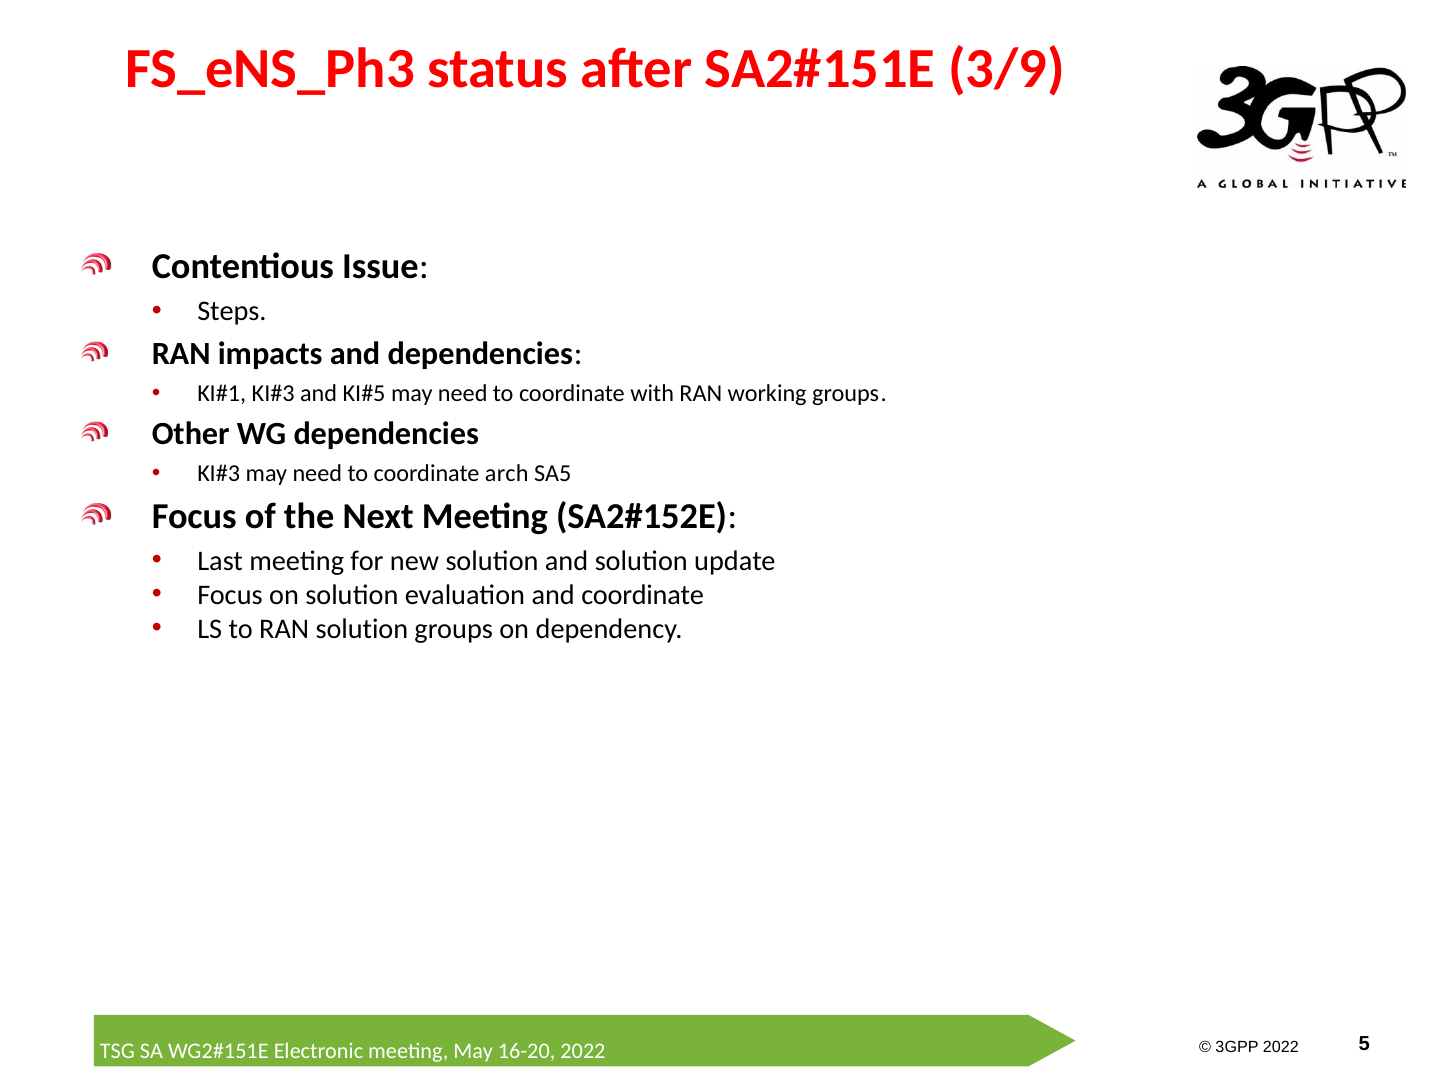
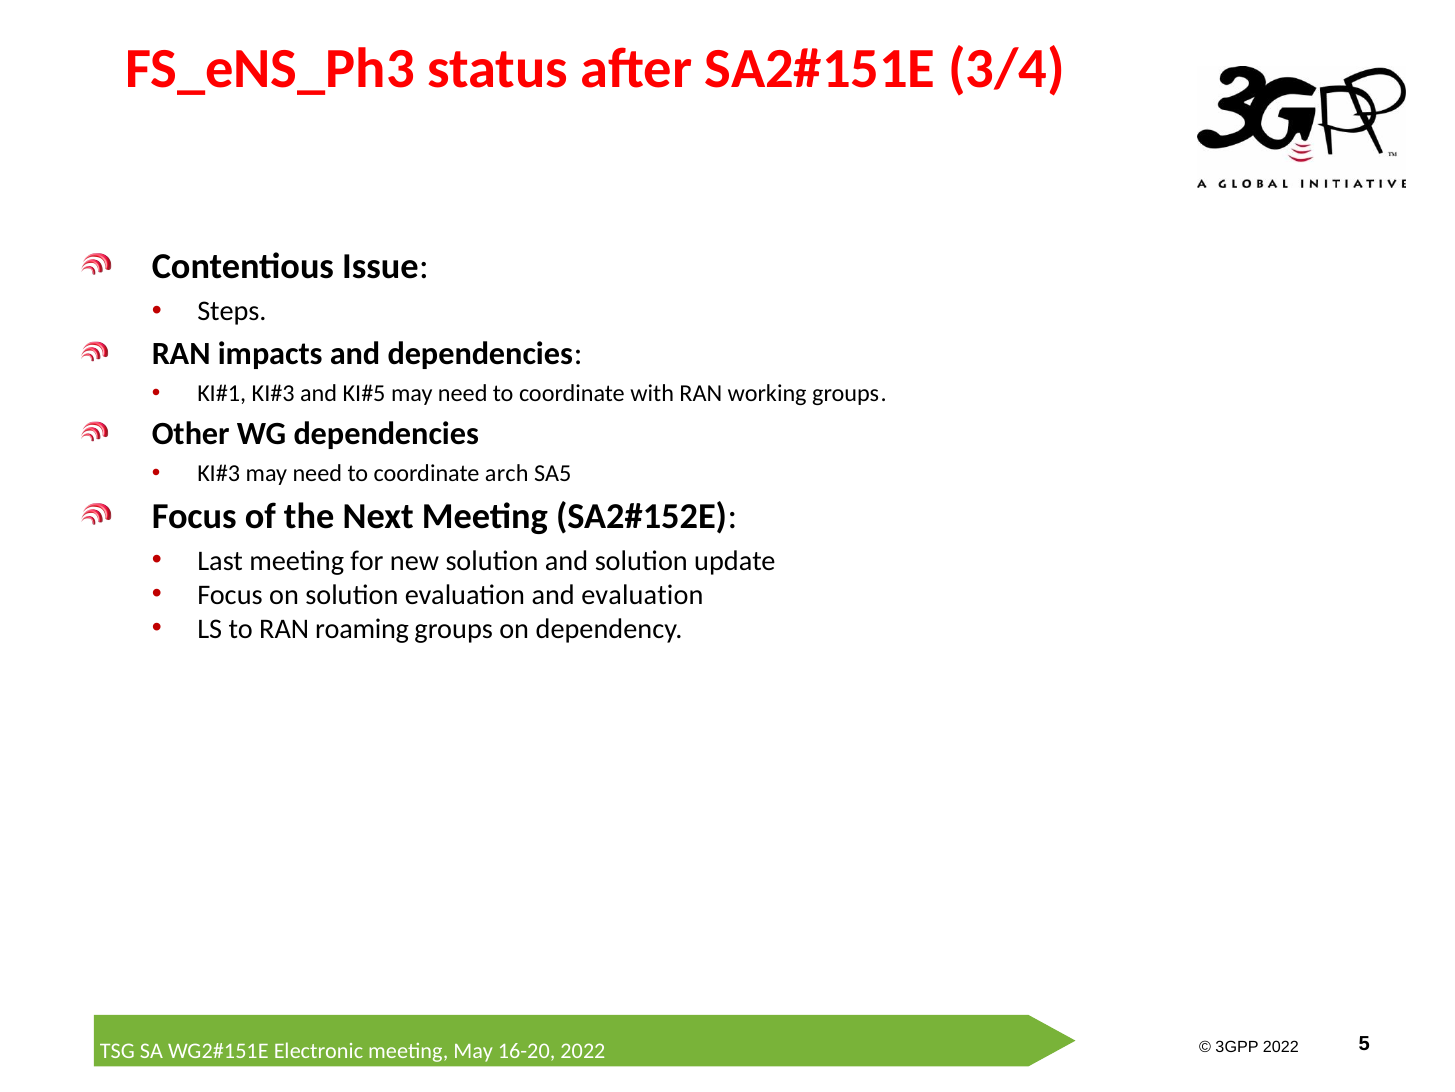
3/9: 3/9 -> 3/4
and coordinate: coordinate -> evaluation
RAN solution: solution -> roaming
